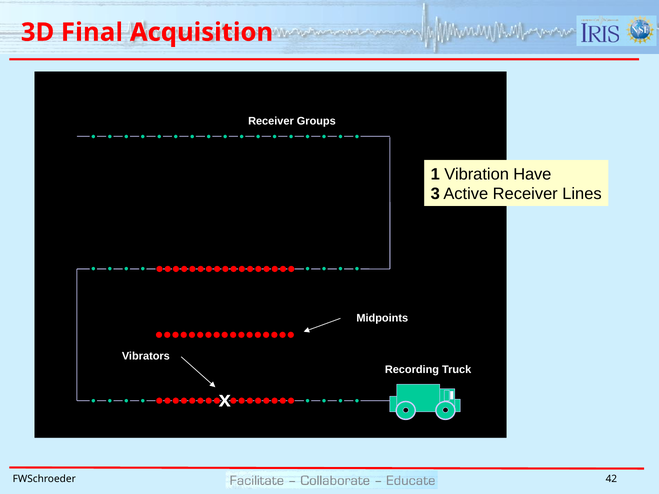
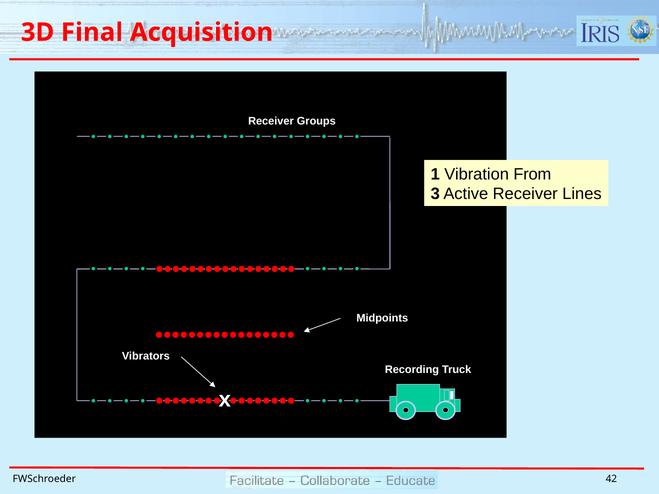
Have: Have -> From
